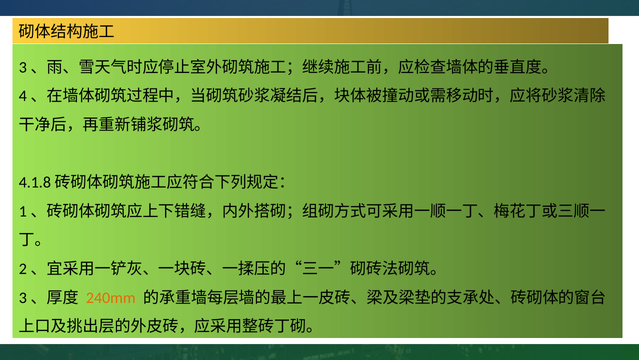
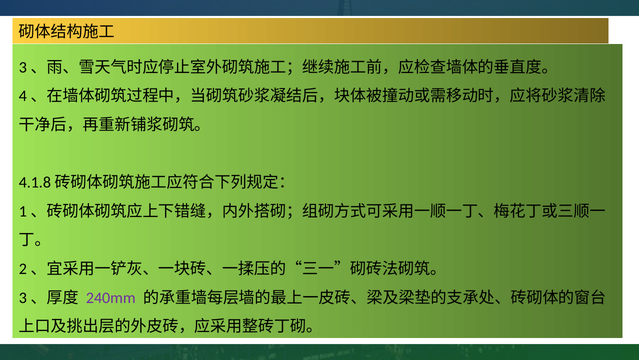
240mm colour: orange -> purple
